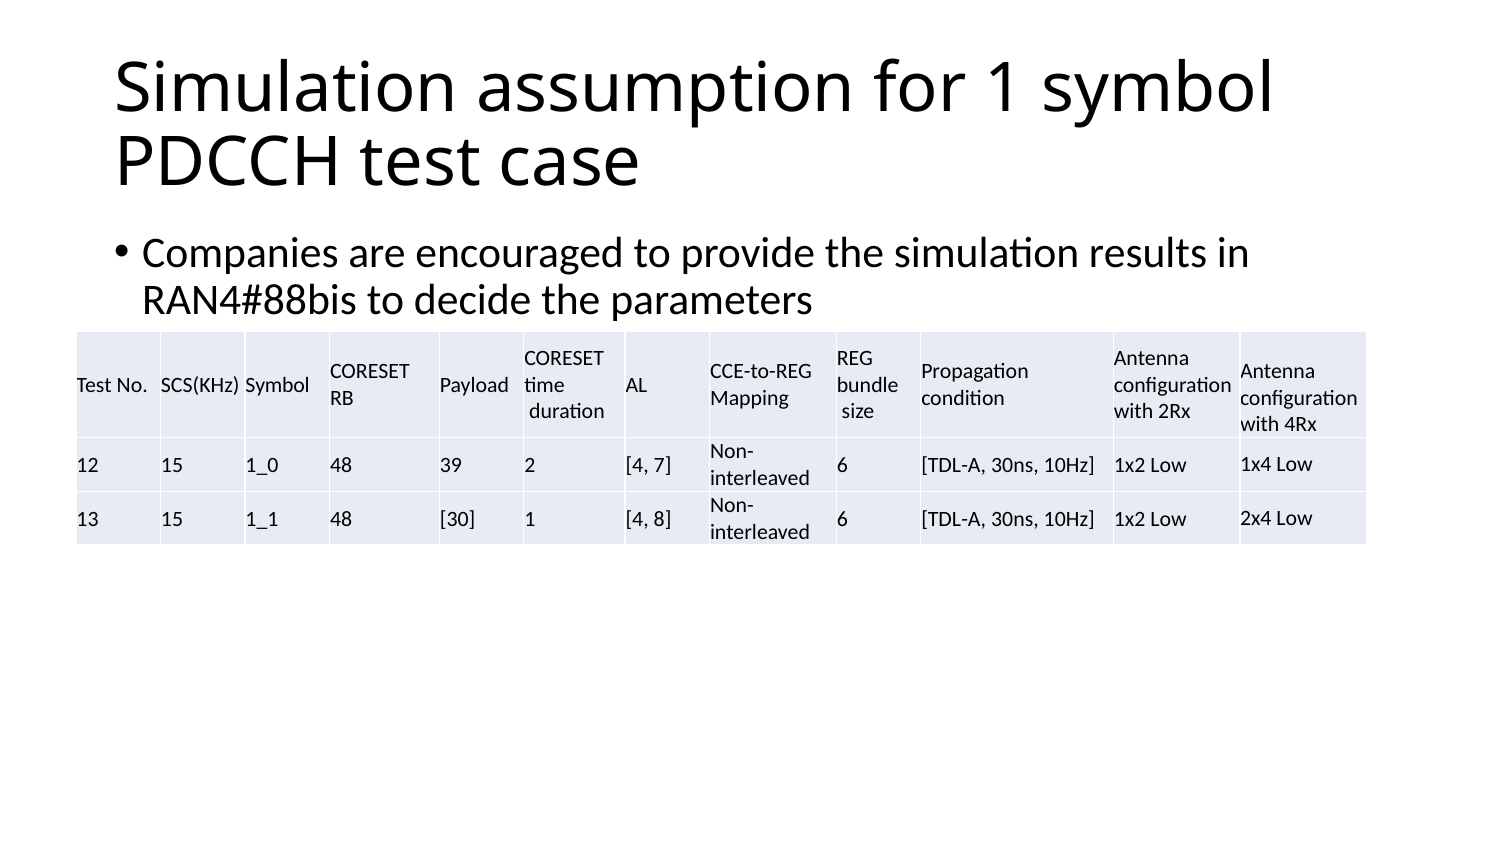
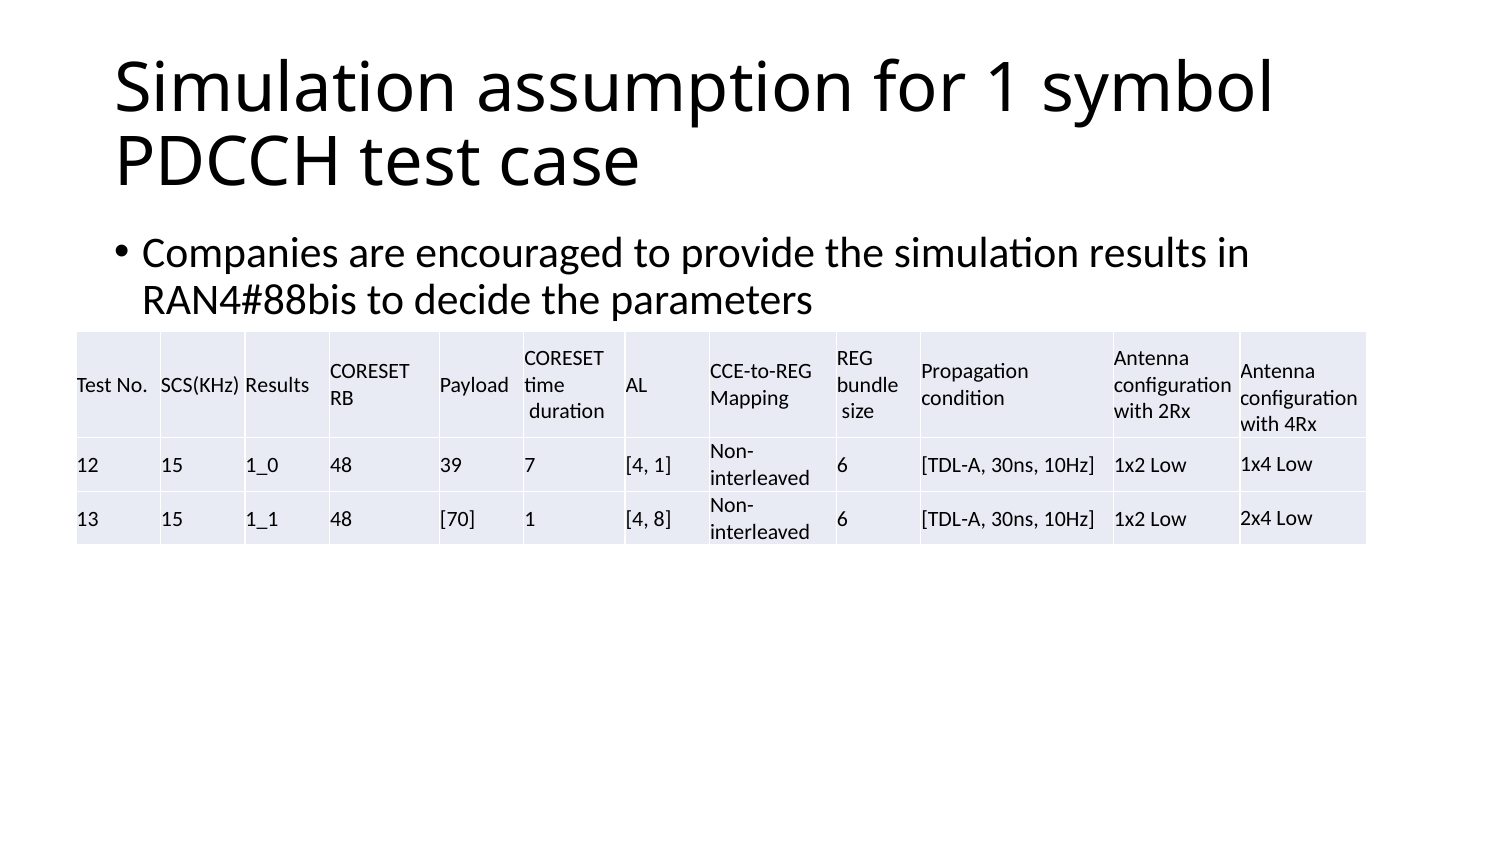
SCS(KHz Symbol: Symbol -> Results
2: 2 -> 7
4 7: 7 -> 1
30: 30 -> 70
